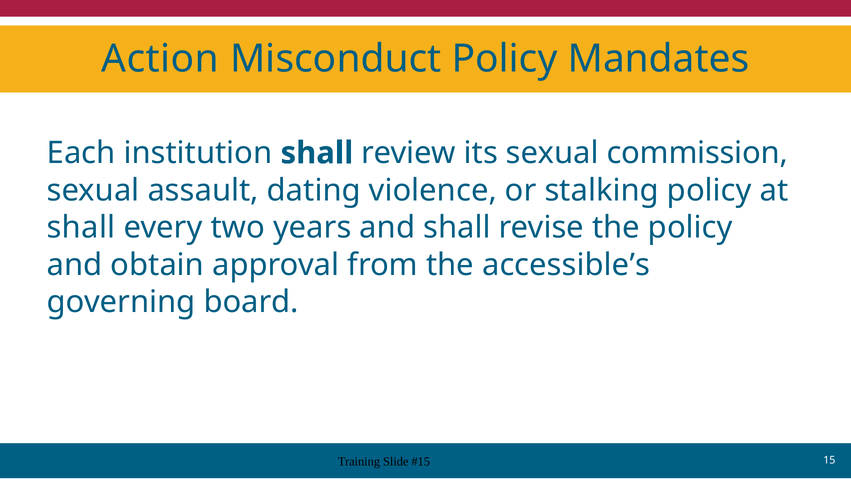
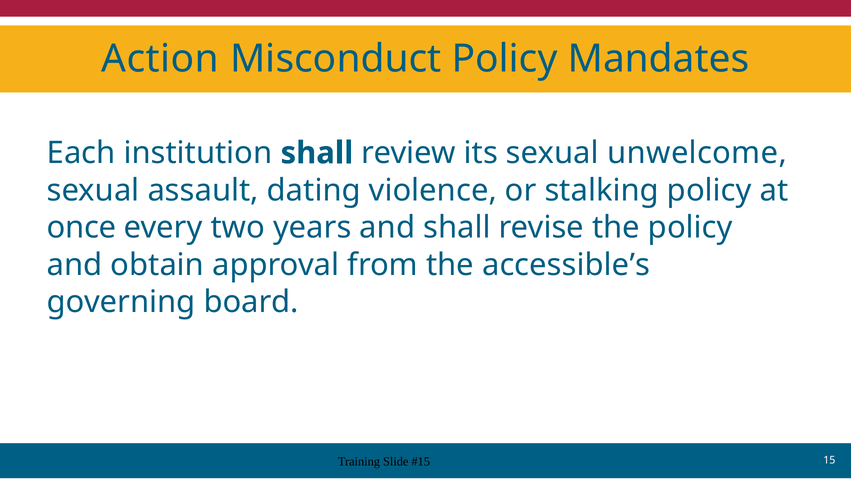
commission: commission -> unwelcome
shall at (81, 227): shall -> once
